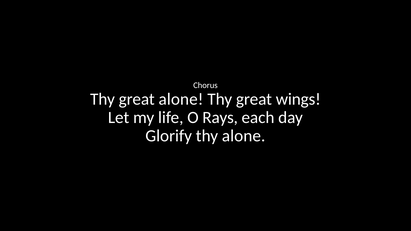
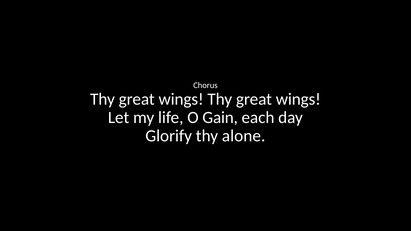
alone at (181, 99): alone -> wings
Rays: Rays -> Gain
